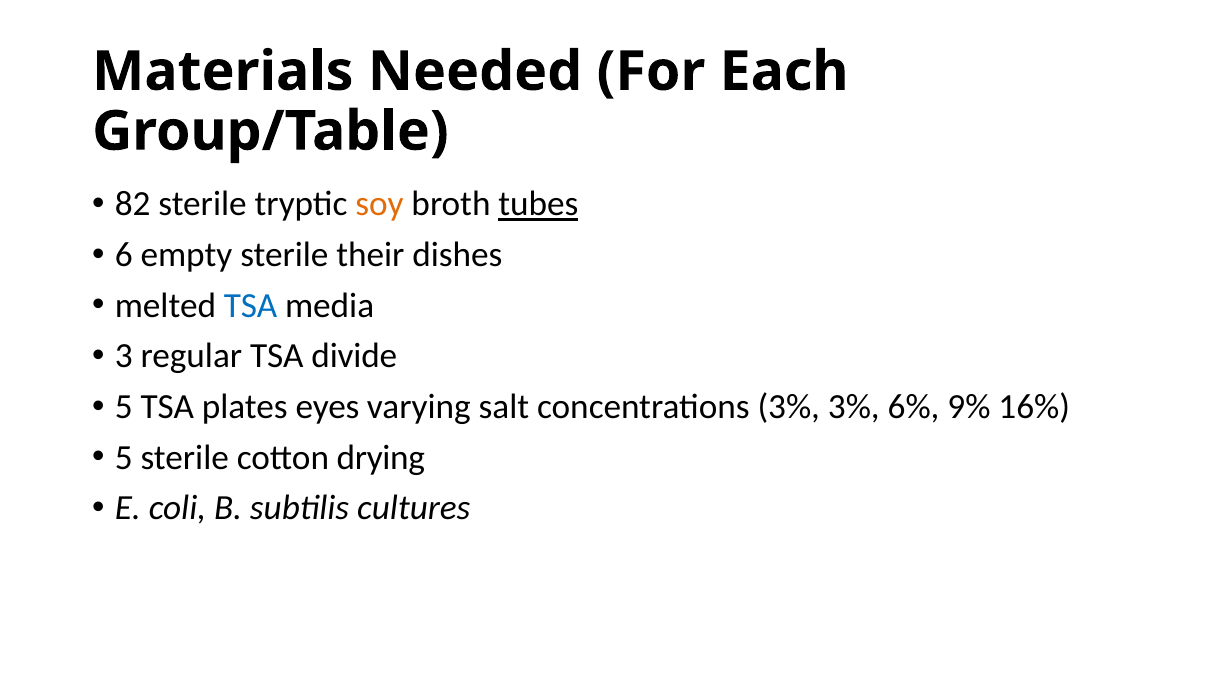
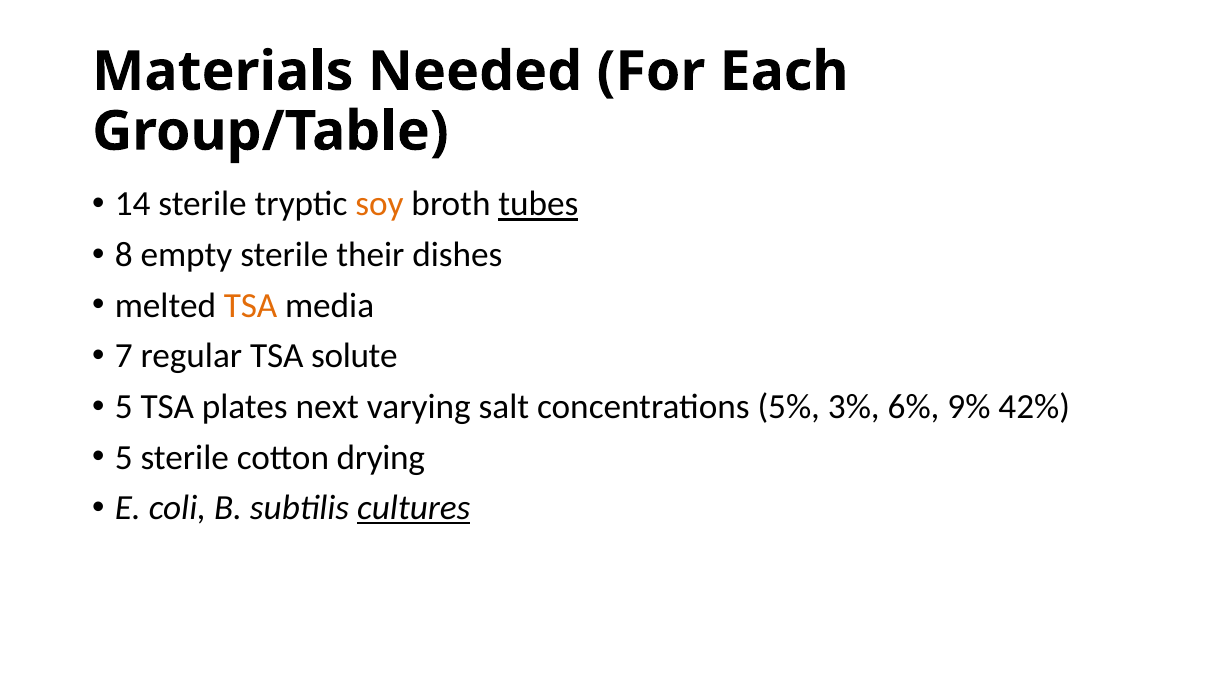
82: 82 -> 14
6: 6 -> 8
TSA at (251, 306) colour: blue -> orange
3: 3 -> 7
divide: divide -> solute
eyes: eyes -> next
concentrations 3%: 3% -> 5%
16%: 16% -> 42%
cultures underline: none -> present
